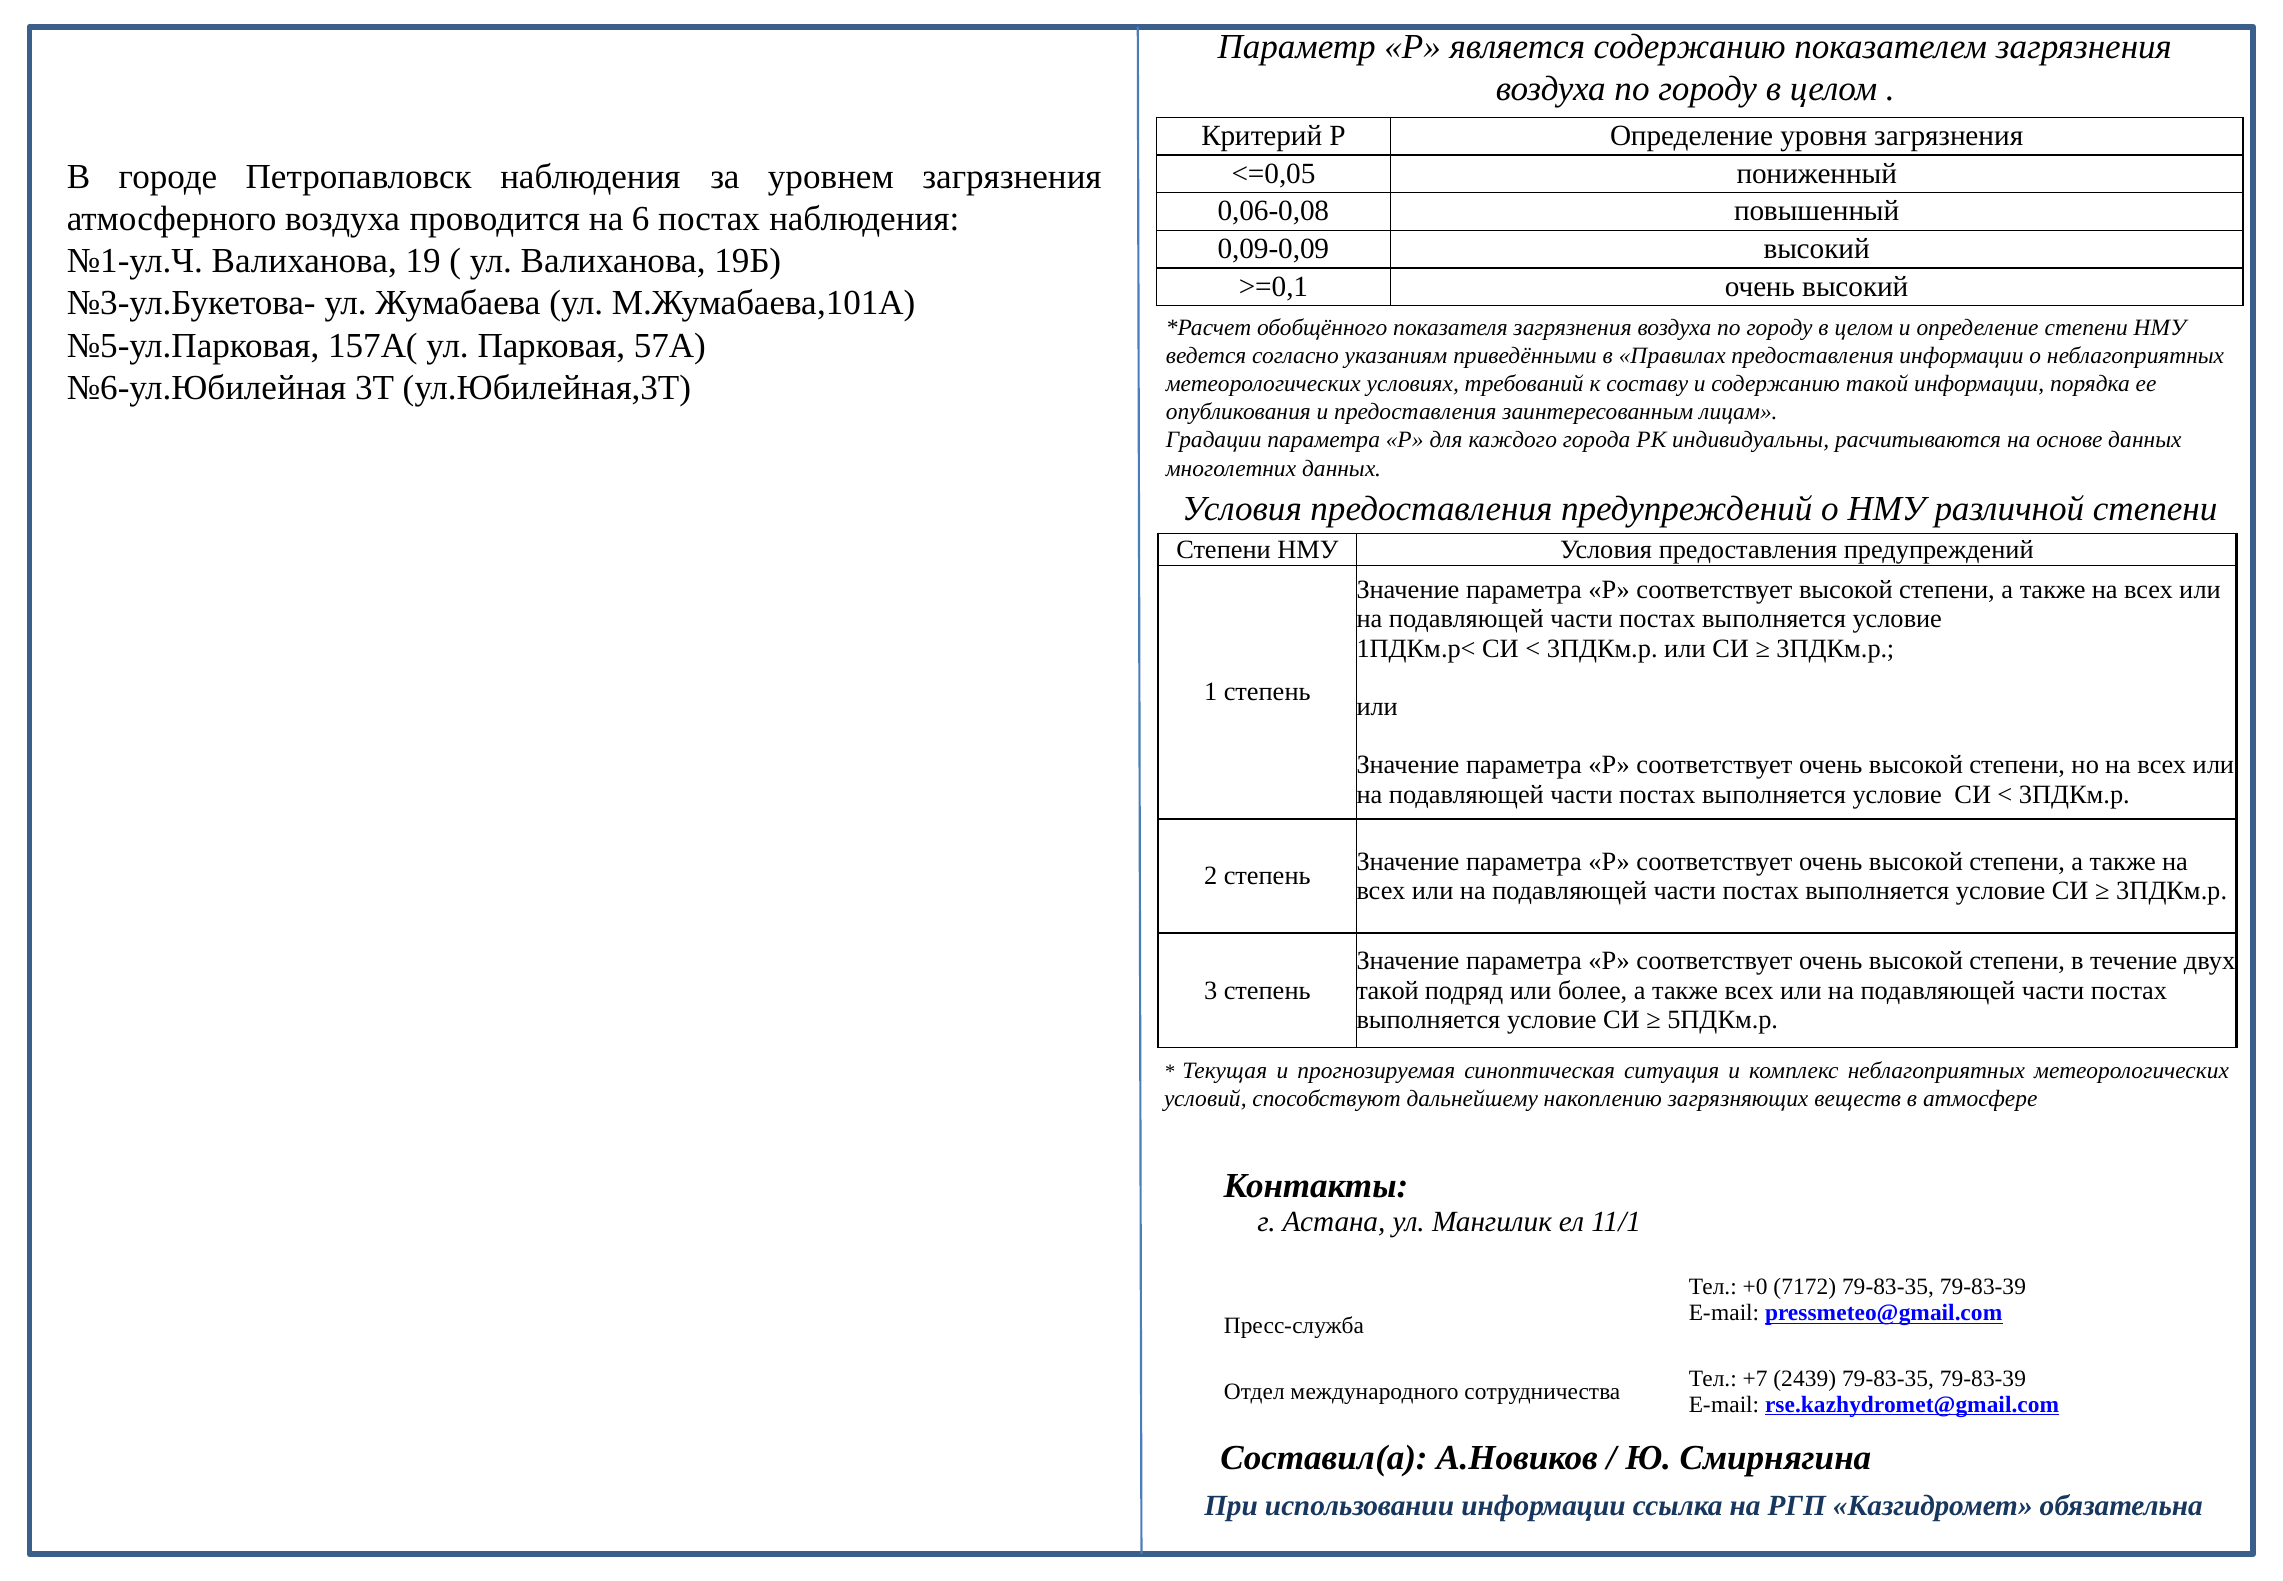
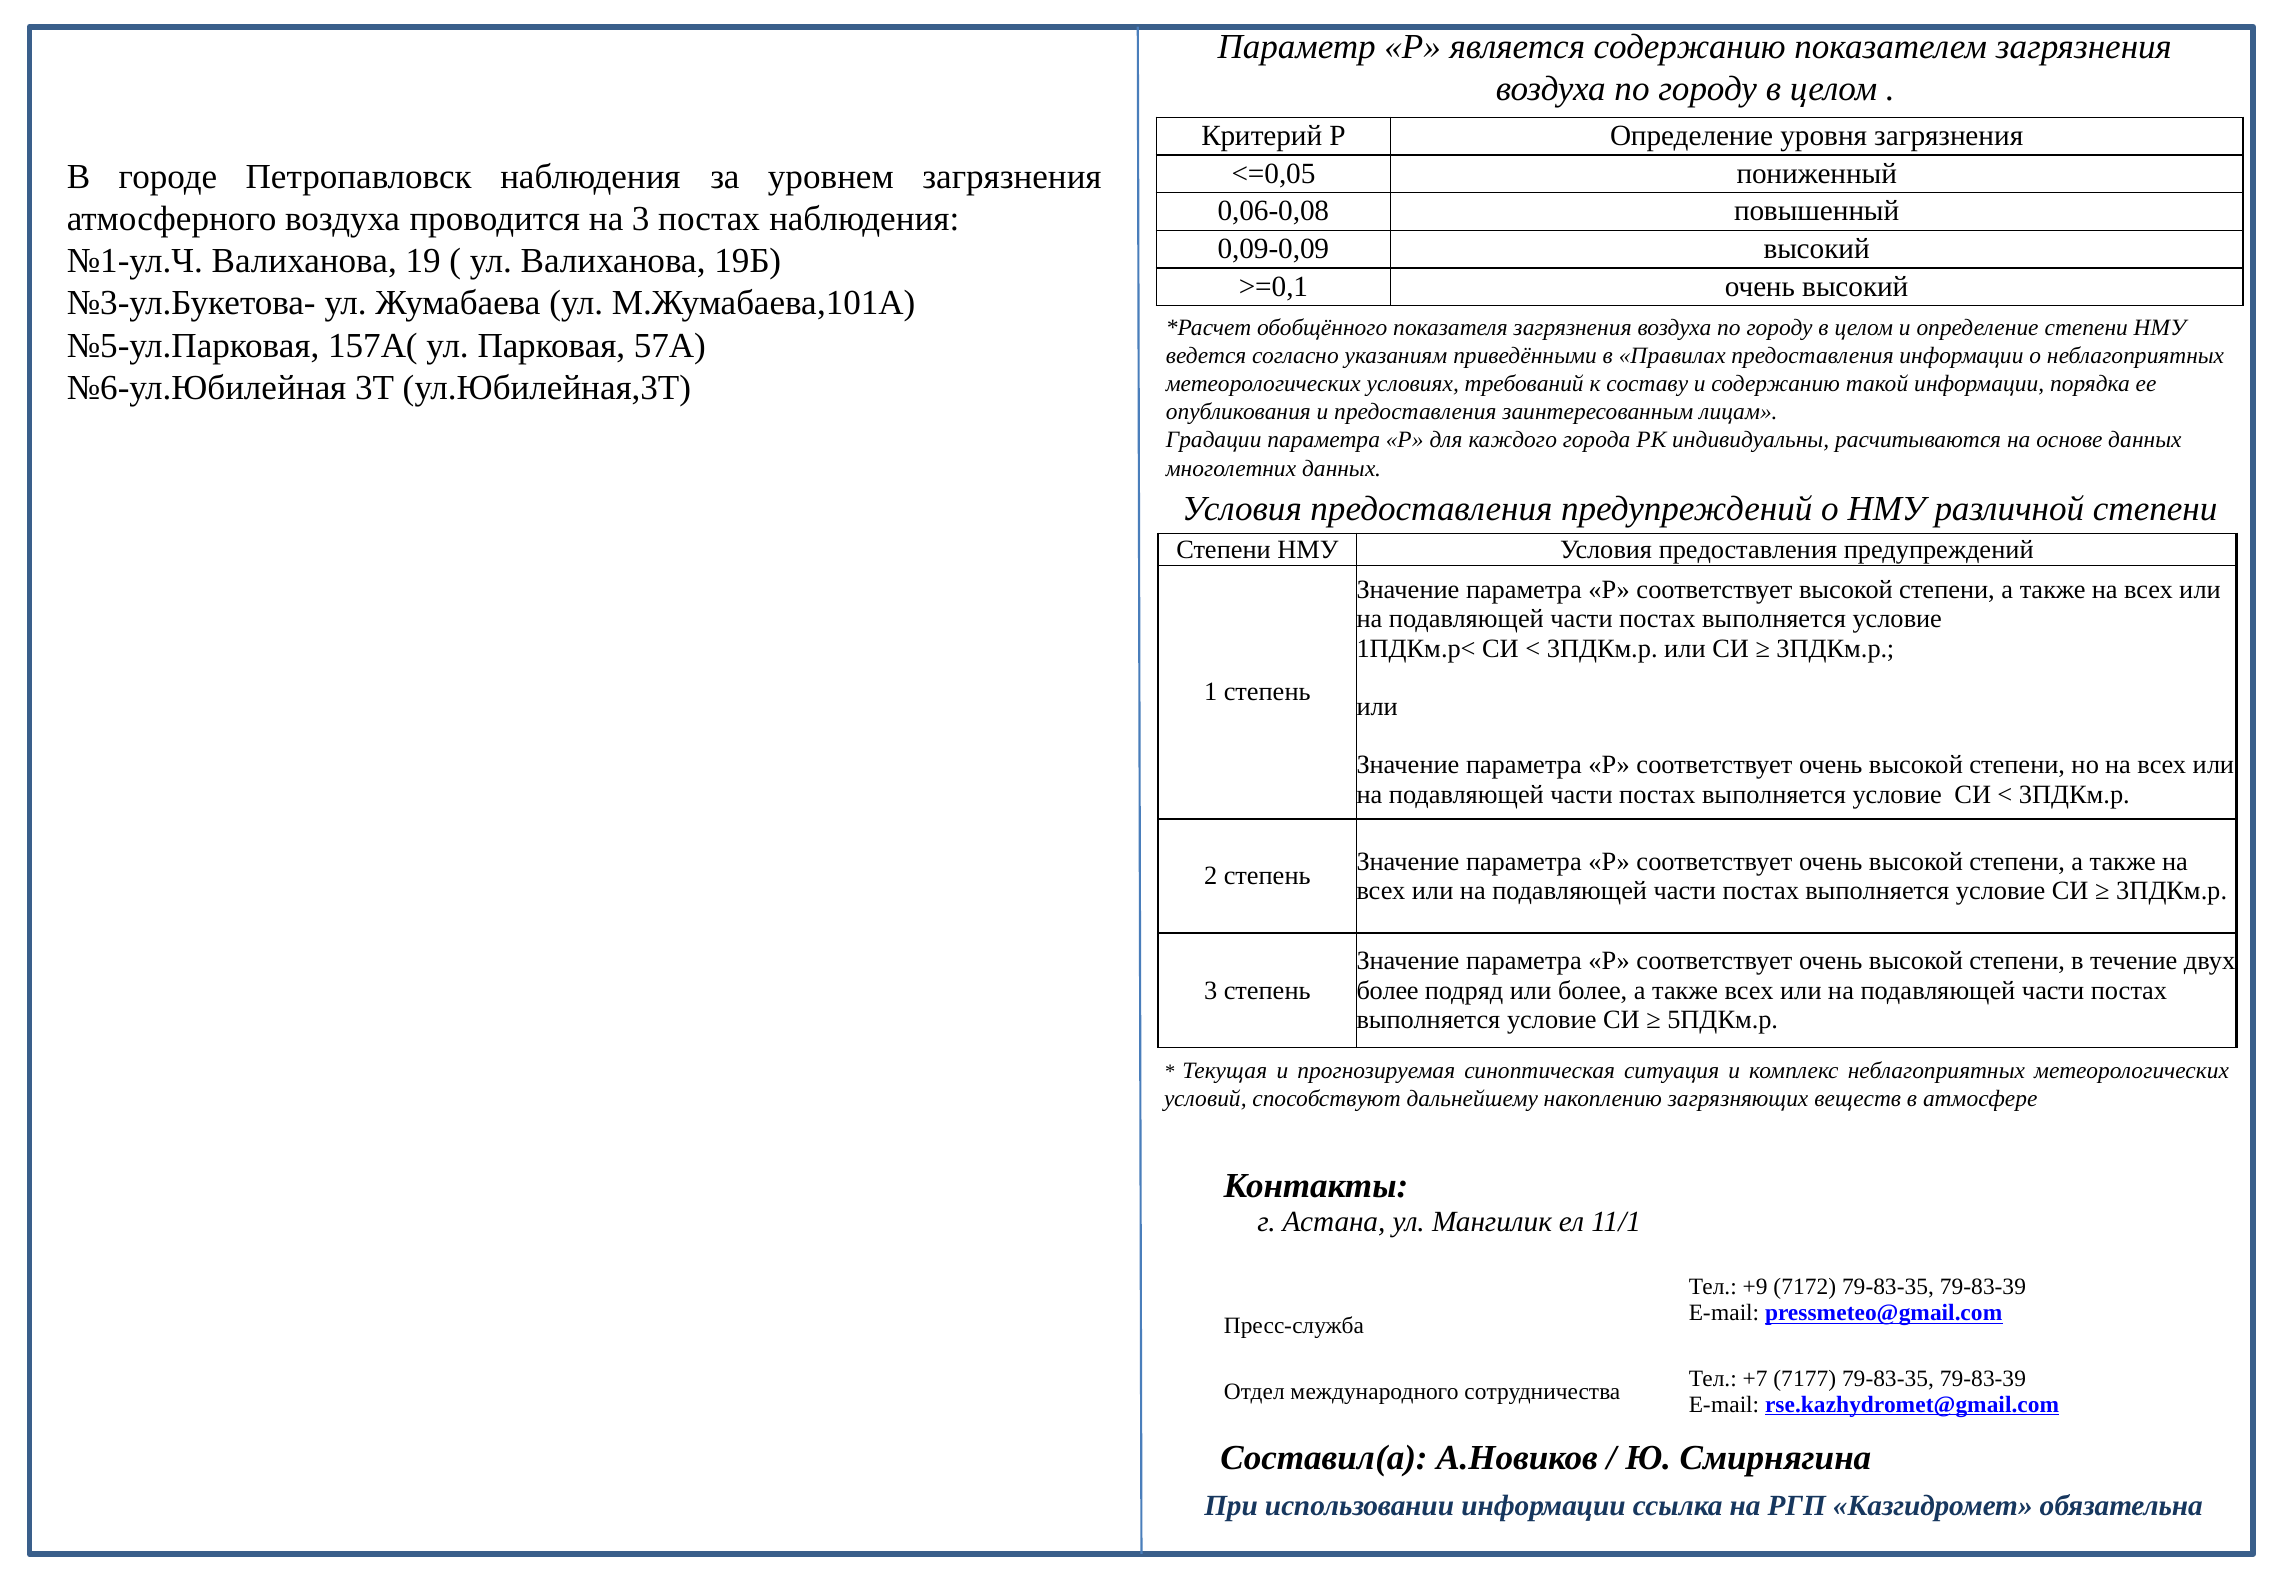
на 6: 6 -> 3
такой at (1388, 990): такой -> более
+0: +0 -> +9
2439: 2439 -> 7177
